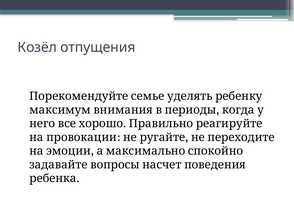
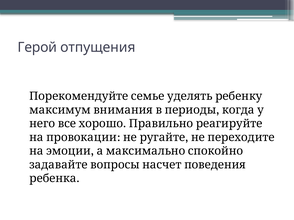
Козёл: Козёл -> Герой
